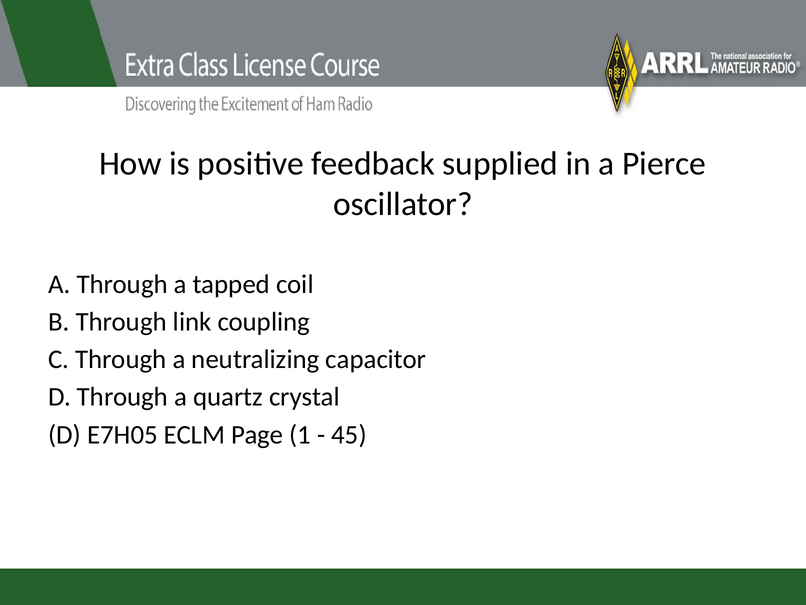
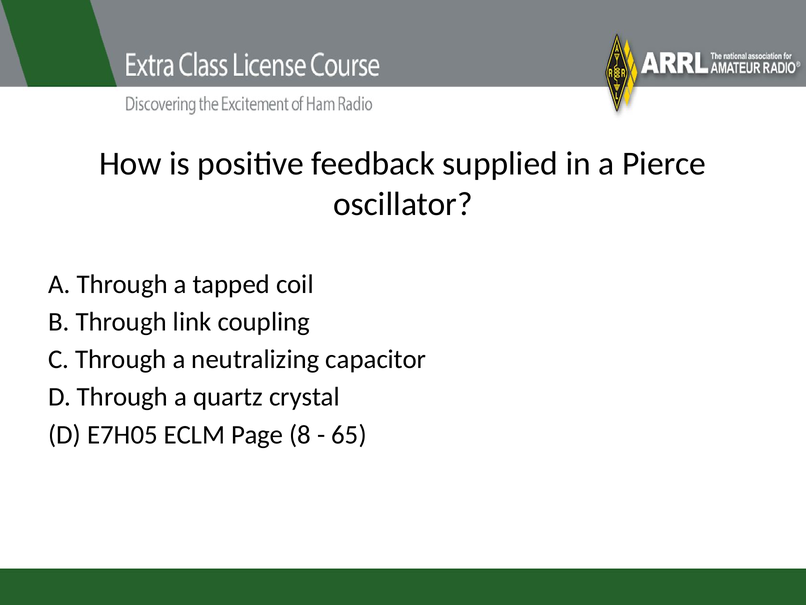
1: 1 -> 8
45: 45 -> 65
